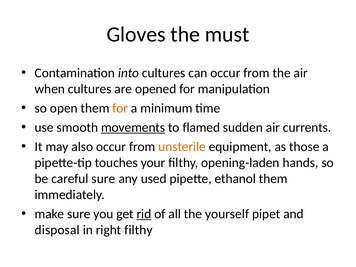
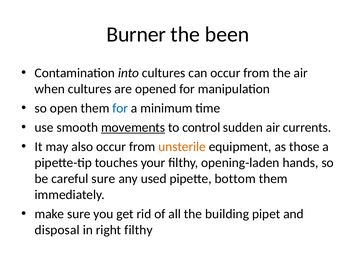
Gloves: Gloves -> Burner
must: must -> been
for at (120, 108) colour: orange -> blue
flamed: flamed -> control
ethanol: ethanol -> bottom
rid underline: present -> none
yourself: yourself -> building
